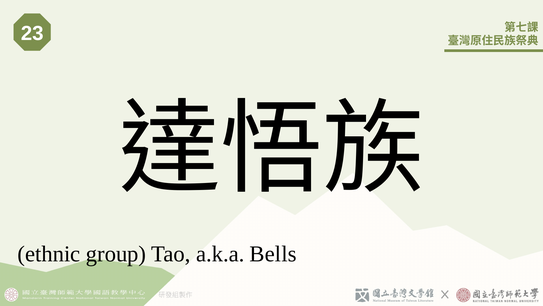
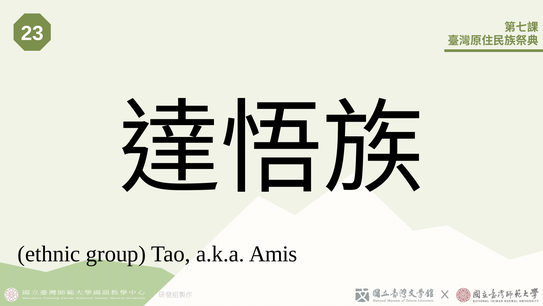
Bells: Bells -> Amis
